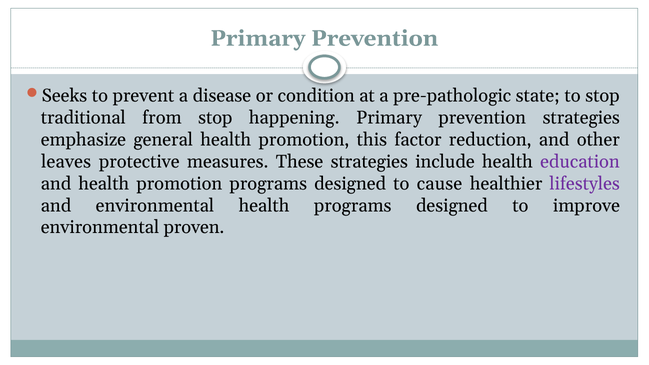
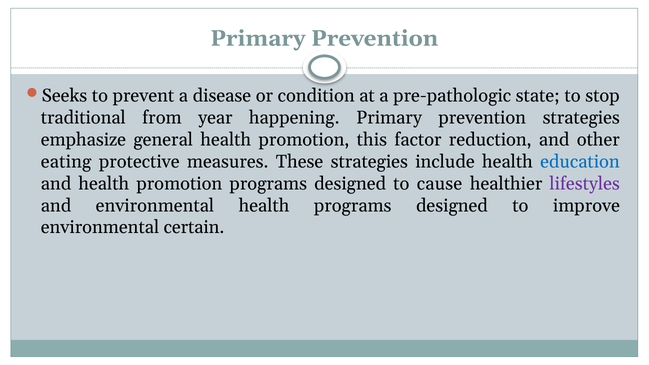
from stop: stop -> year
leaves: leaves -> eating
education colour: purple -> blue
proven: proven -> certain
